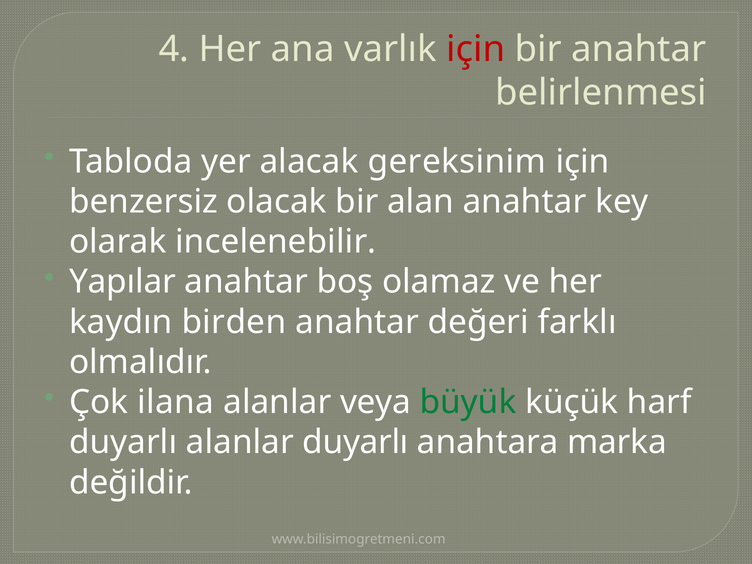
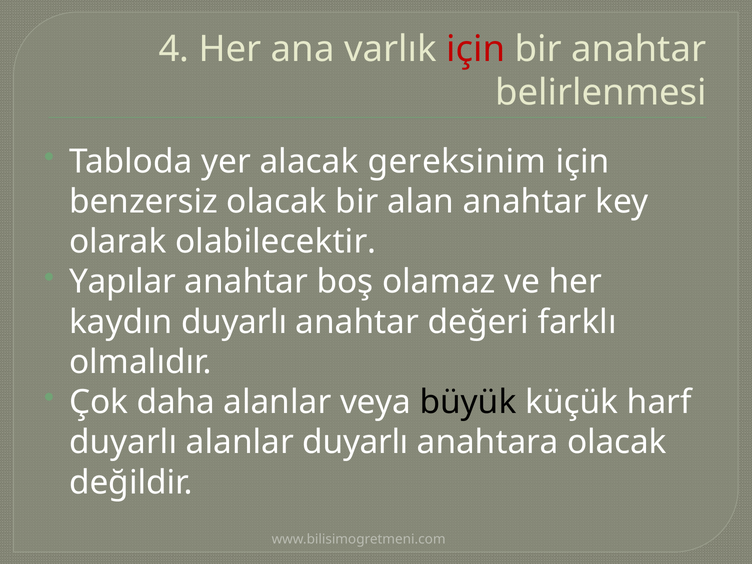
incelenebilir: incelenebilir -> olabilecektir
kaydın birden: birden -> duyarlı
ilana: ilana -> daha
büyük colour: green -> black
anahtara marka: marka -> olacak
